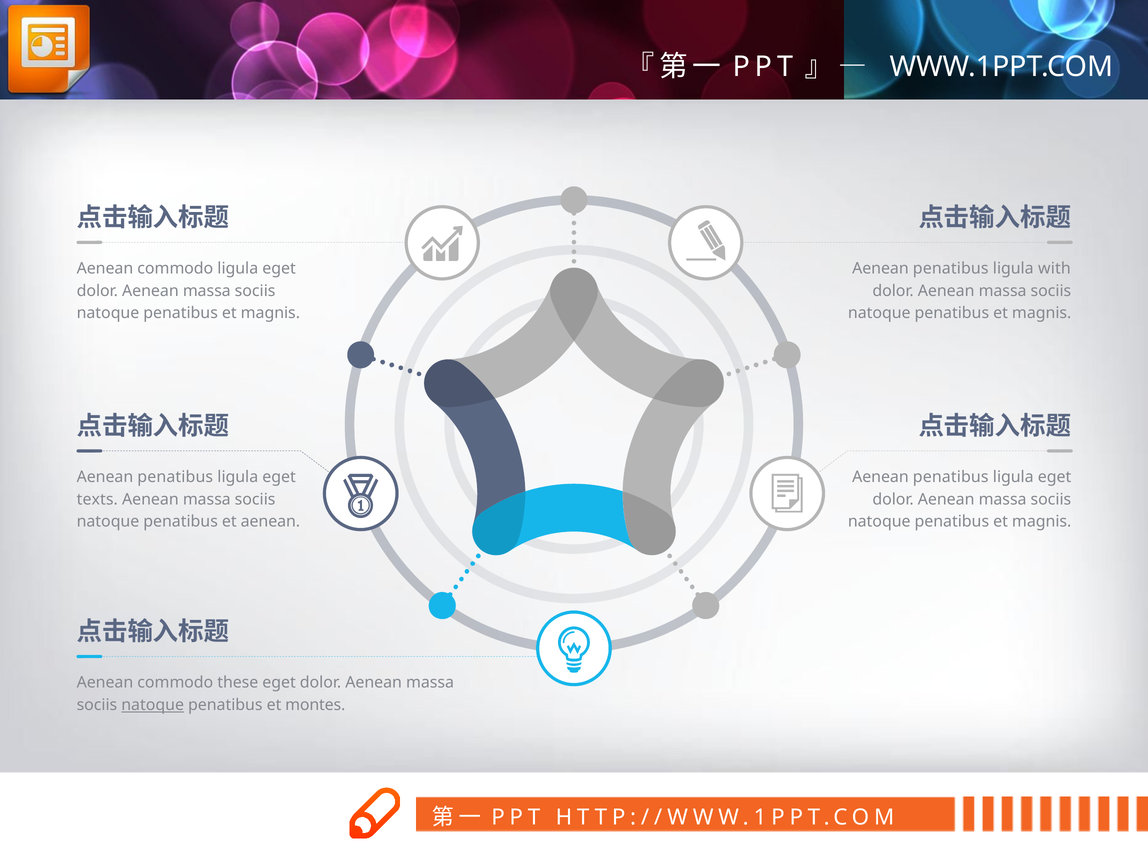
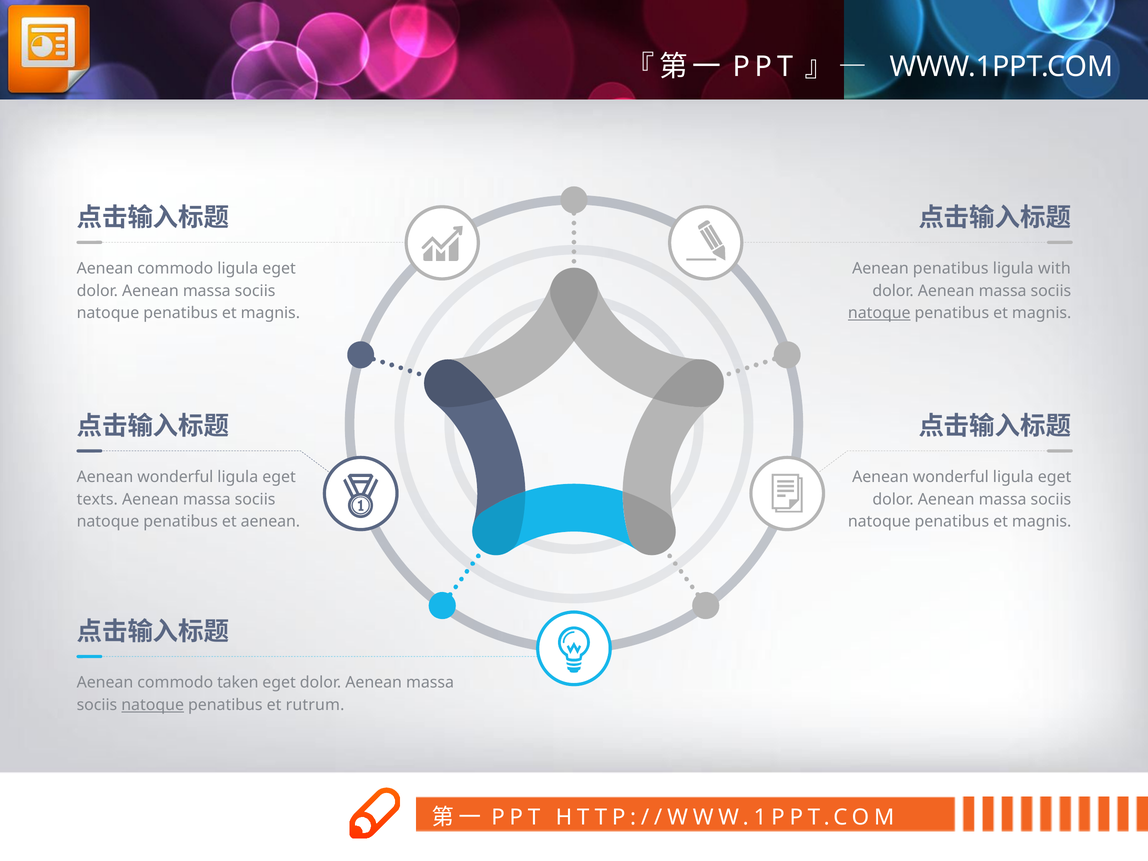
natoque at (879, 313) underline: none -> present
penatibus at (175, 477): penatibus -> wonderful
penatibus at (951, 477): penatibus -> wonderful
these: these -> taken
montes: montes -> rutrum
